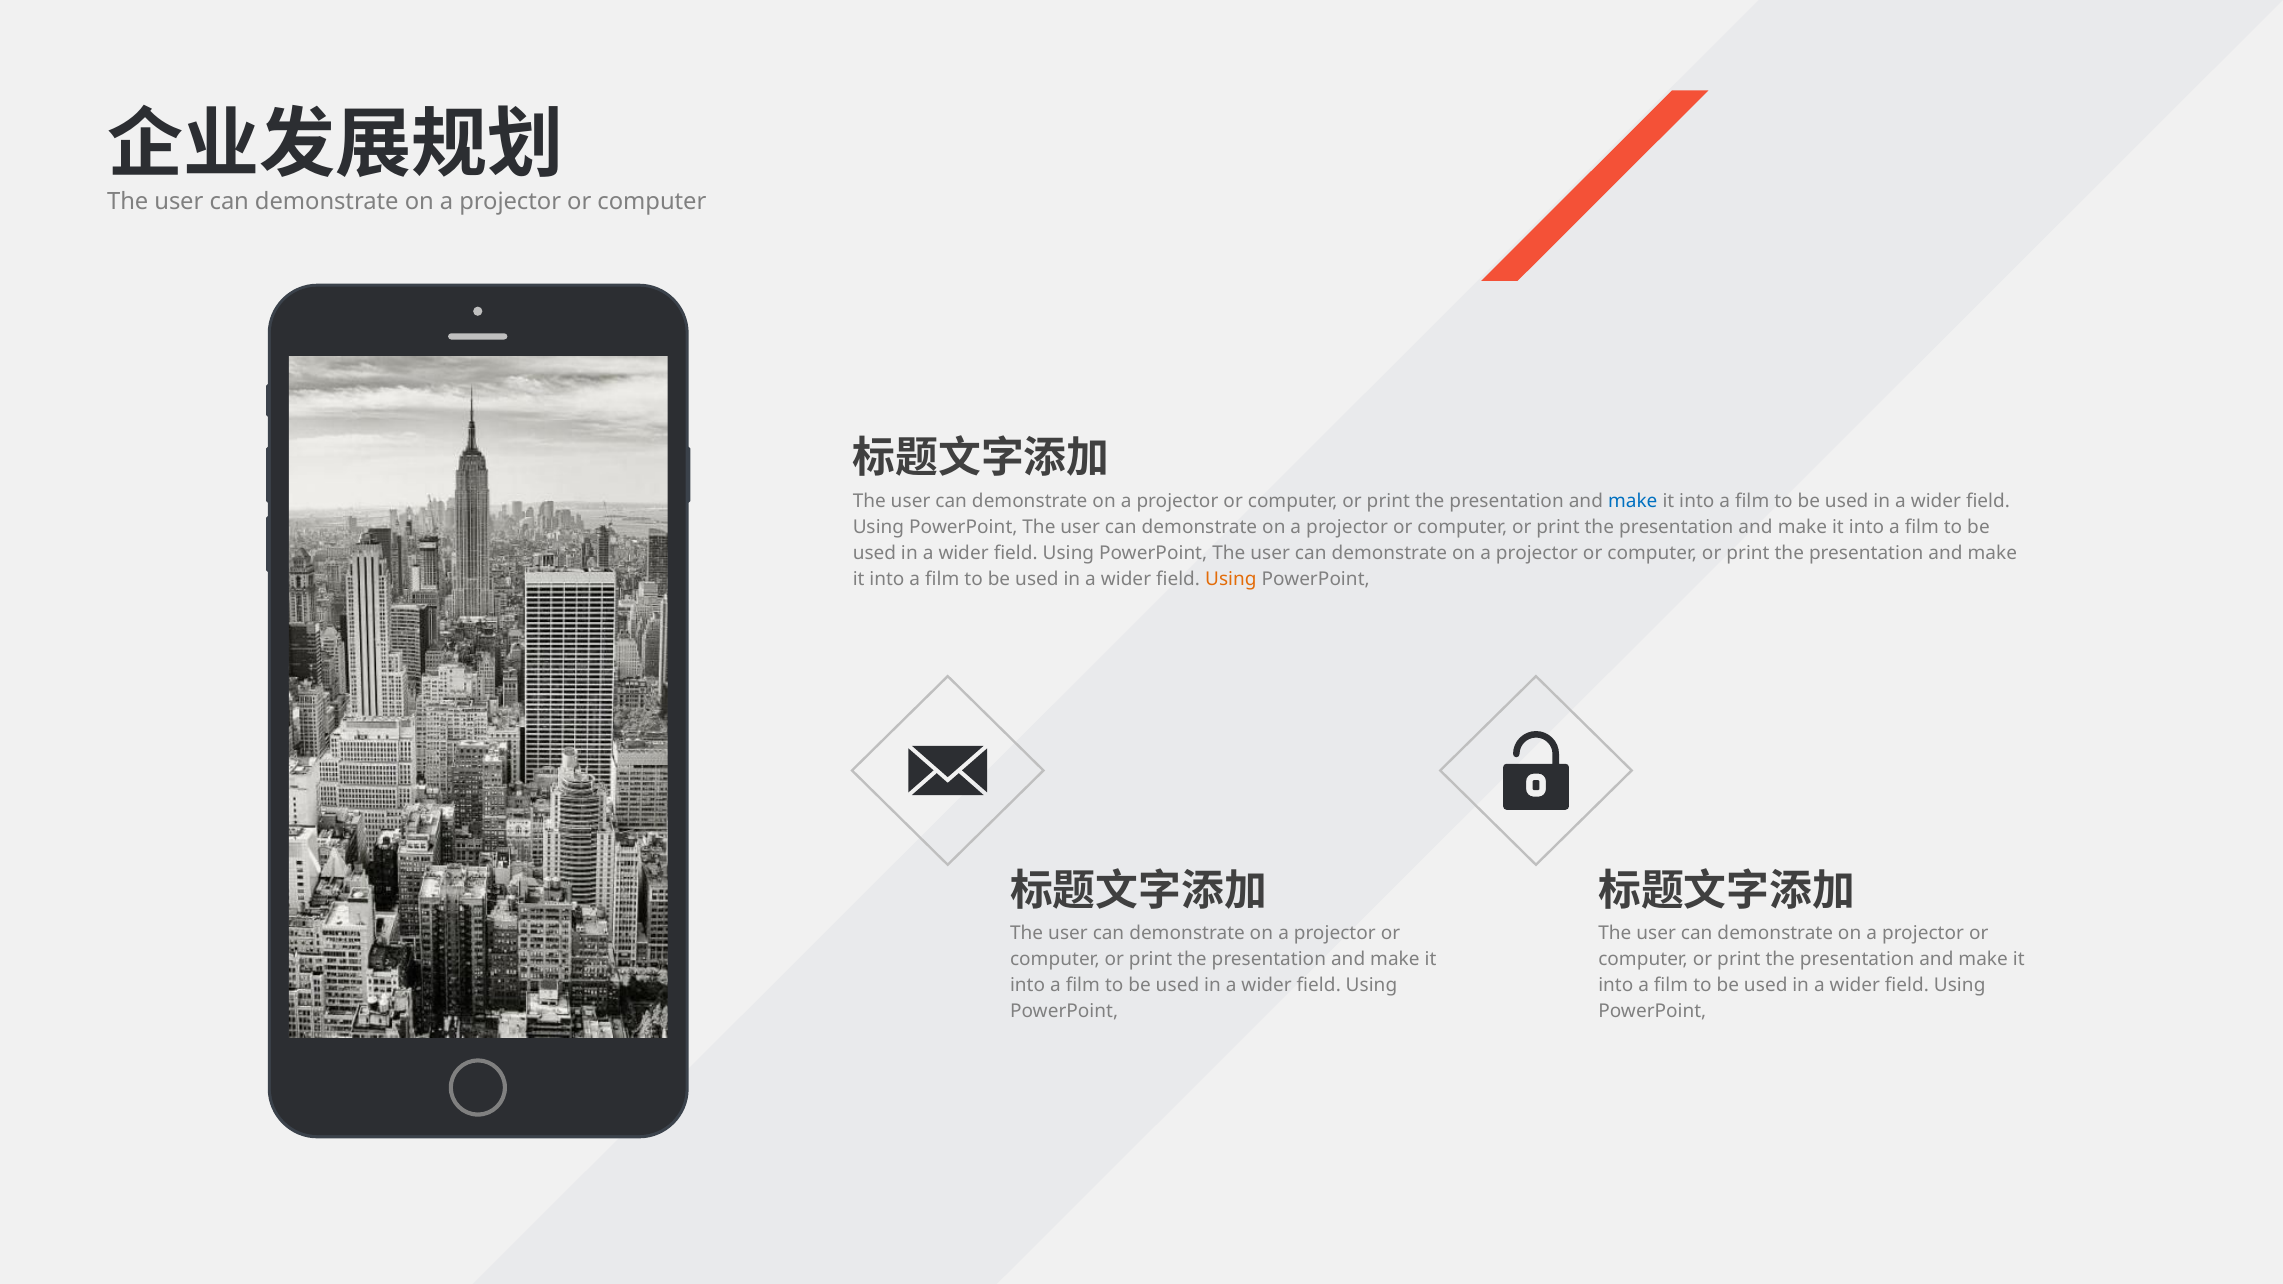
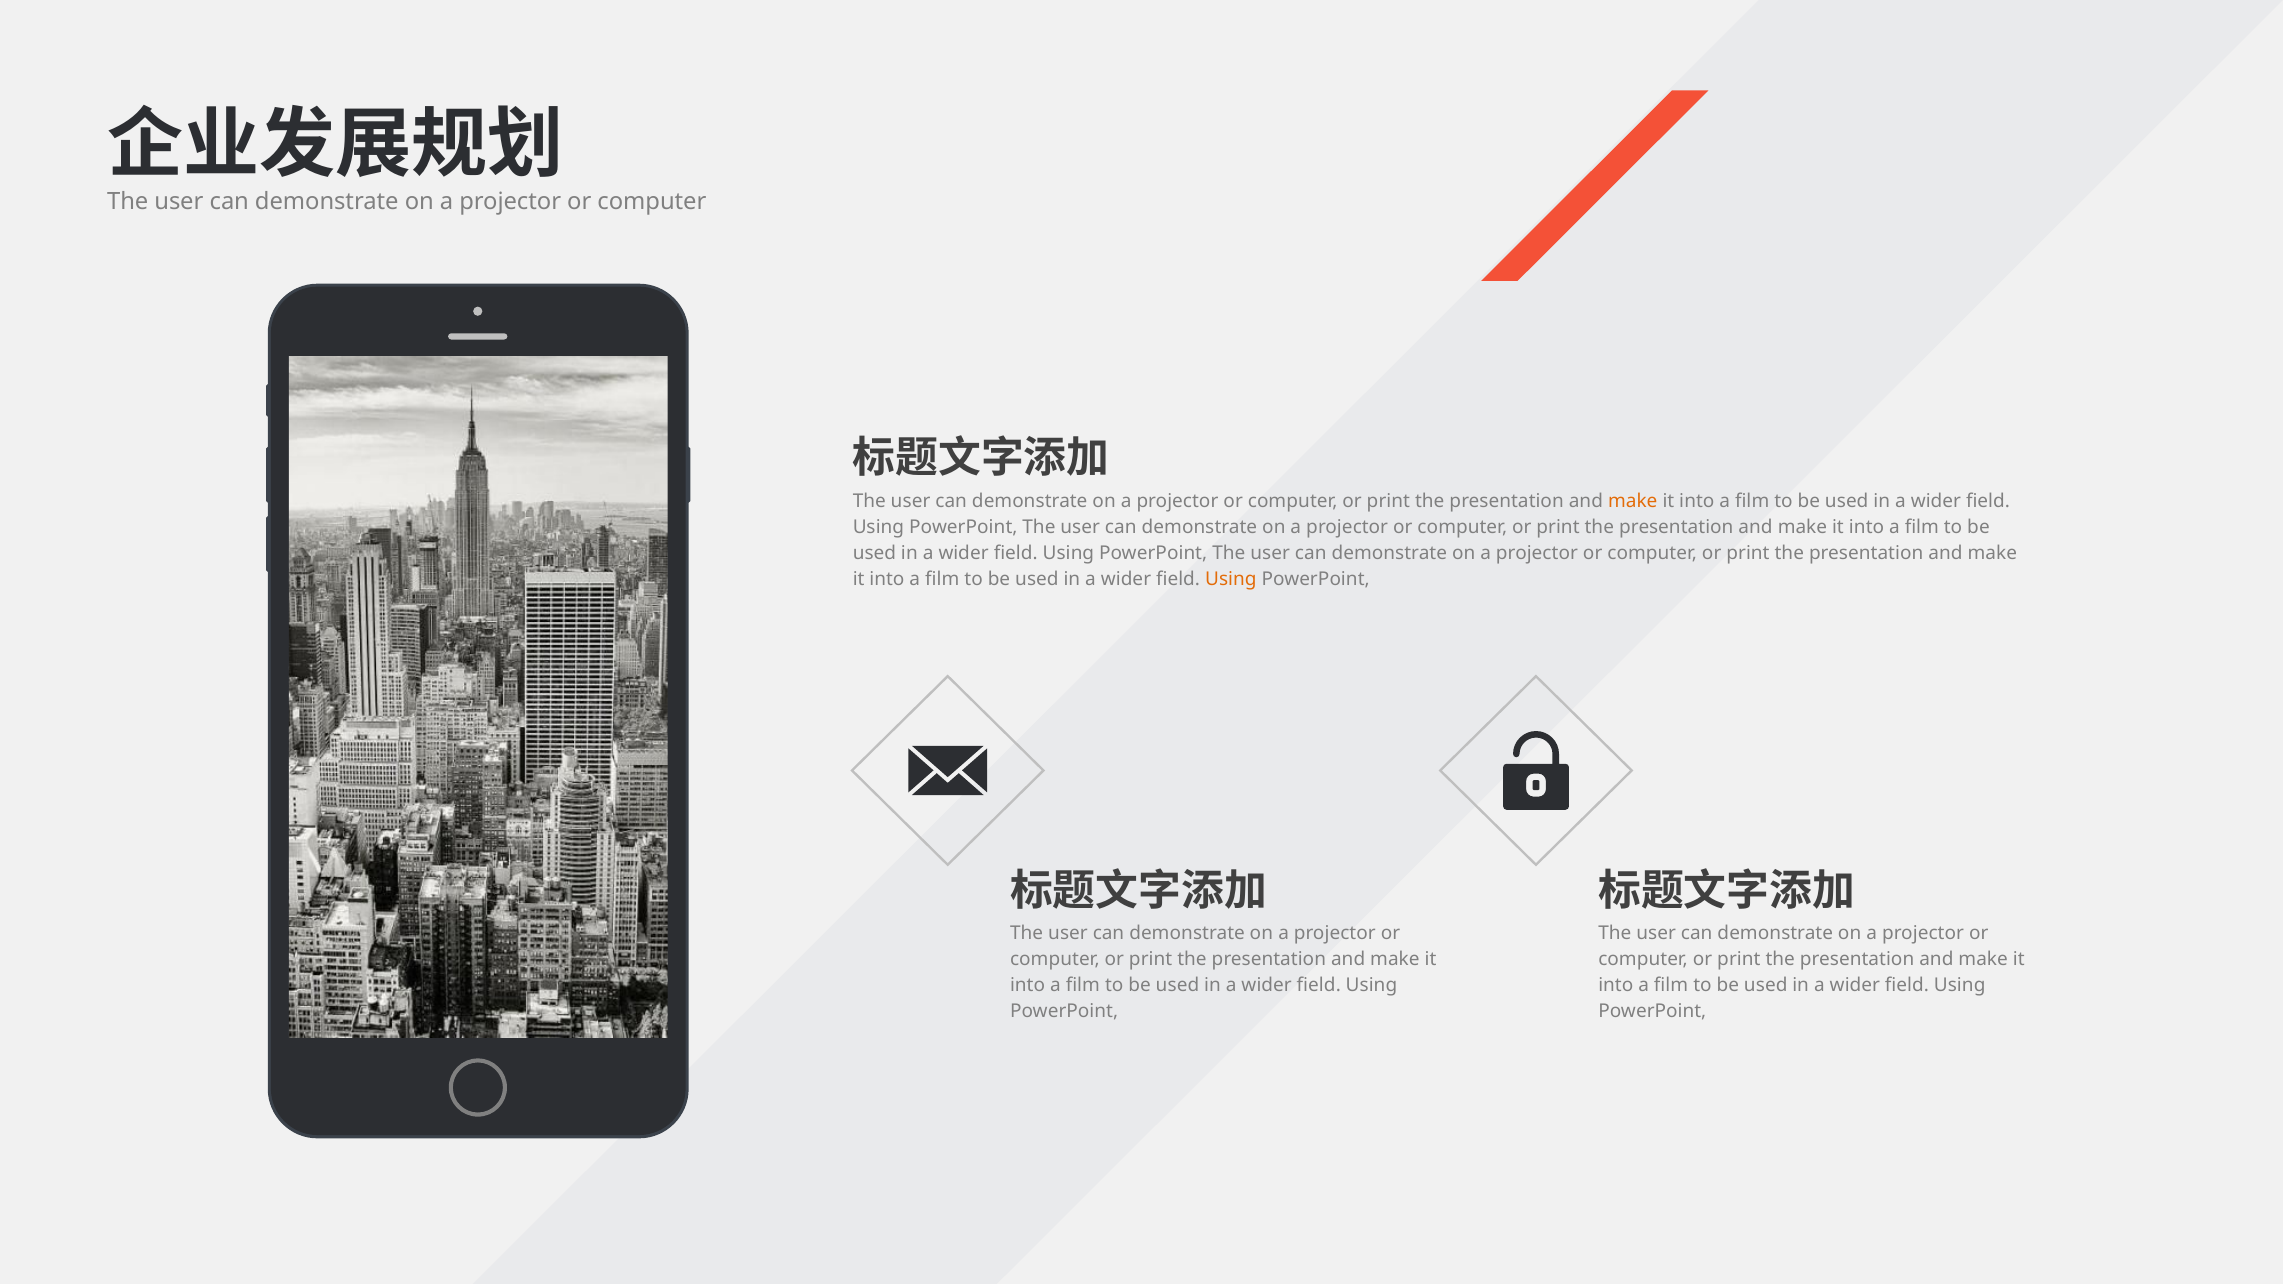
make at (1633, 501) colour: blue -> orange
